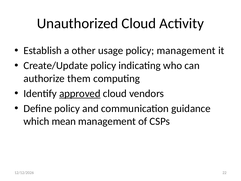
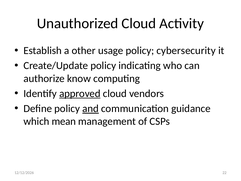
policy management: management -> cybersecurity
them: them -> know
and underline: none -> present
